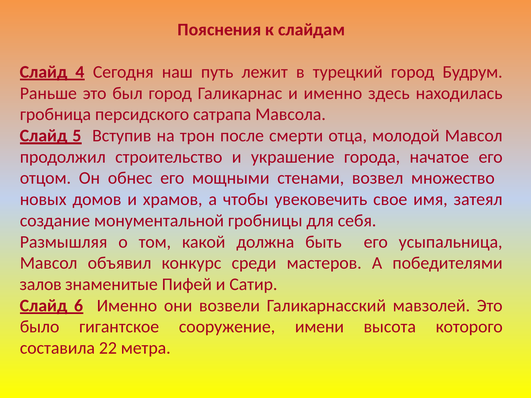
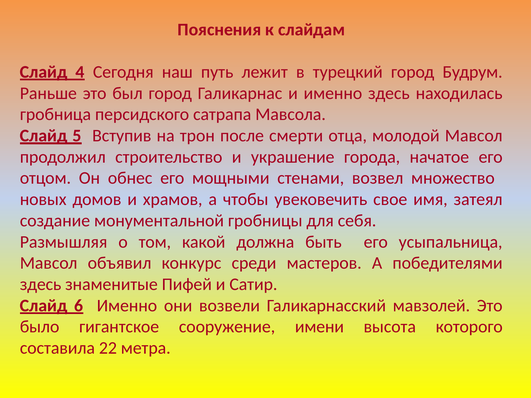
залов at (41, 284): залов -> здесь
